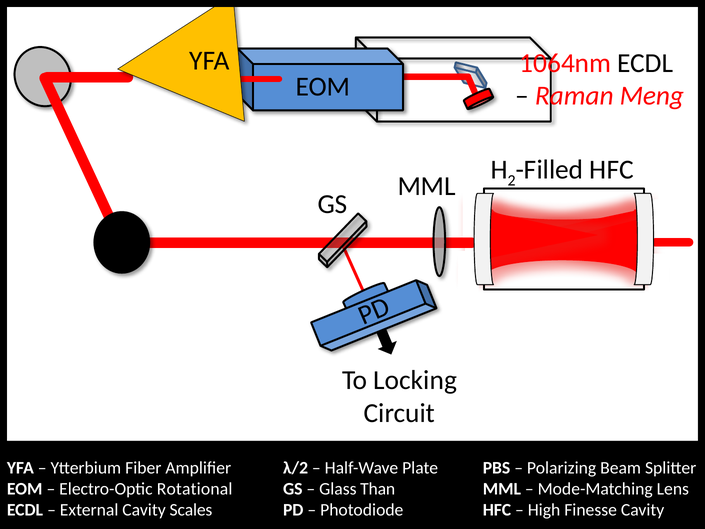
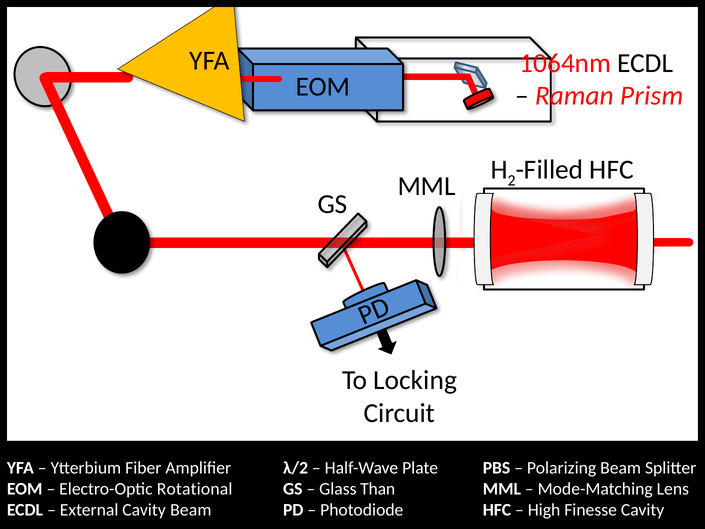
Meng: Meng -> Prism
Cavity Scales: Scales -> Beam
